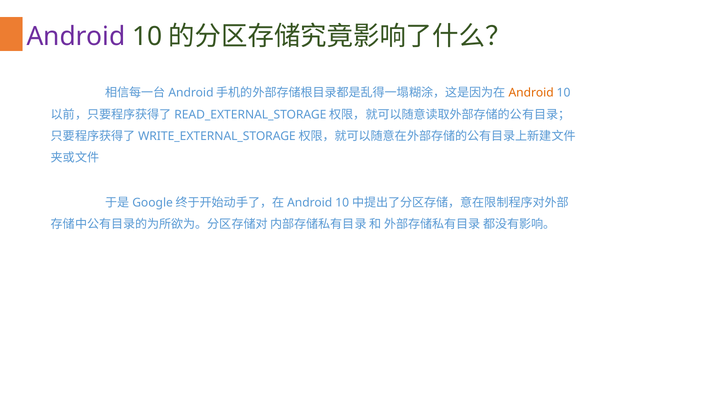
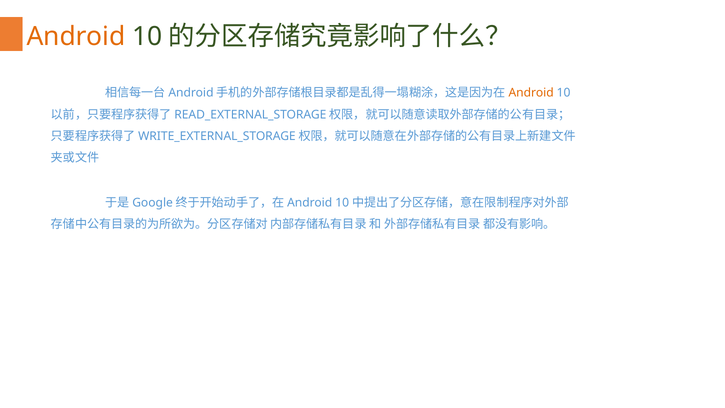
Android at (76, 37) colour: purple -> orange
